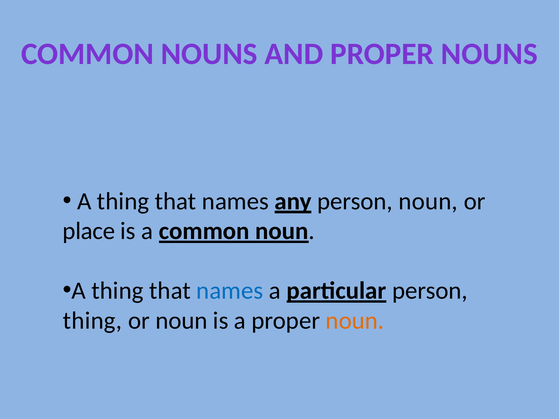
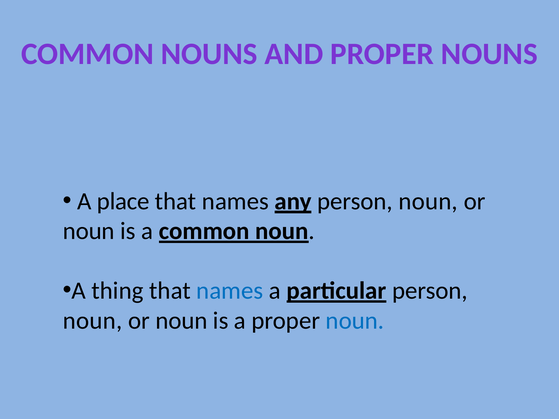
thing at (123, 201): thing -> place
place at (89, 231): place -> noun
thing at (93, 321): thing -> noun
noun at (355, 321) colour: orange -> blue
